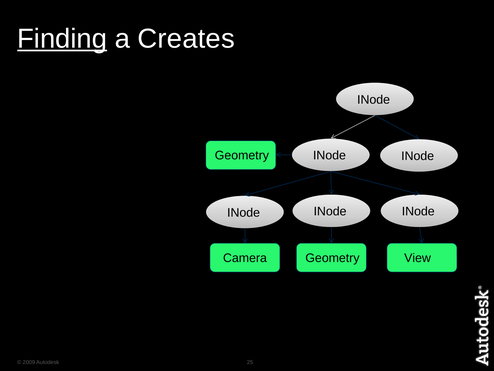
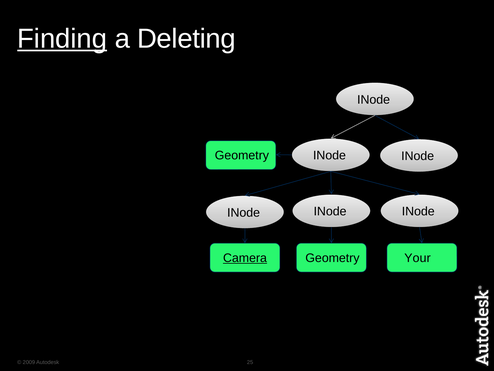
Creates: Creates -> Deleting
Camera underline: none -> present
View: View -> Your
